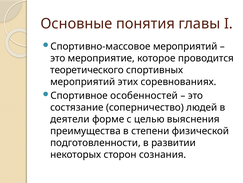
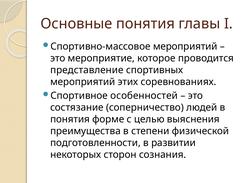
теоретического: теоретического -> представление
деятели at (70, 119): деятели -> понятия
